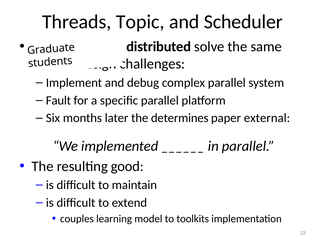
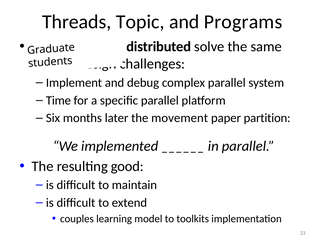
Scheduler: Scheduler -> Programs
Fault: Fault -> Time
determines: determines -> movement
external: external -> partition
